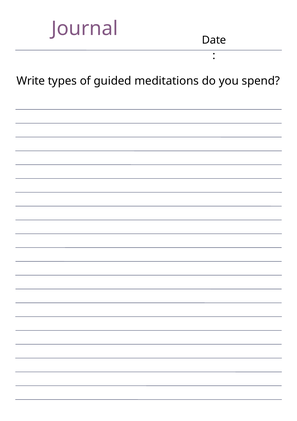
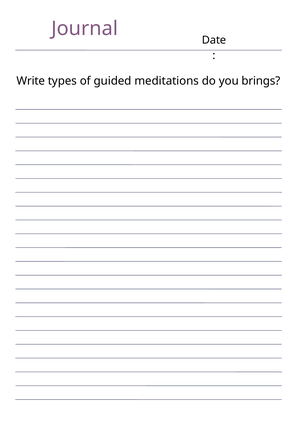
spend: spend -> brings
